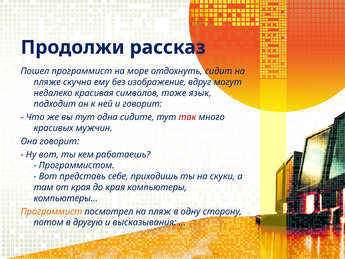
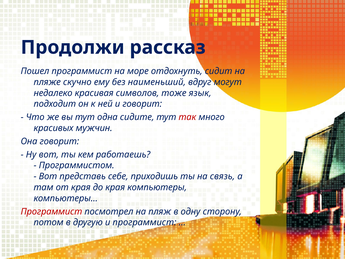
изображение: изображение -> наименьший
скуки: скуки -> связь
Программист at (51, 211) colour: orange -> red
и высказывания: высказывания -> программист
